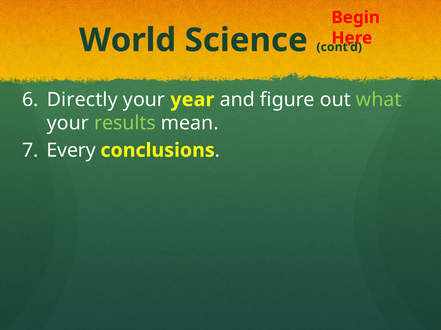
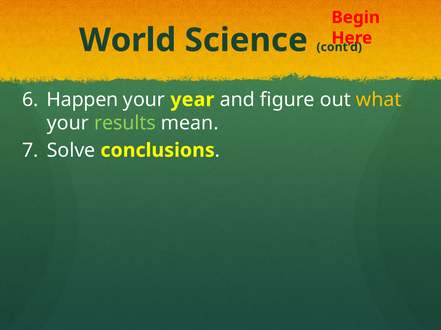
Directly: Directly -> Happen
what colour: light green -> yellow
Every: Every -> Solve
